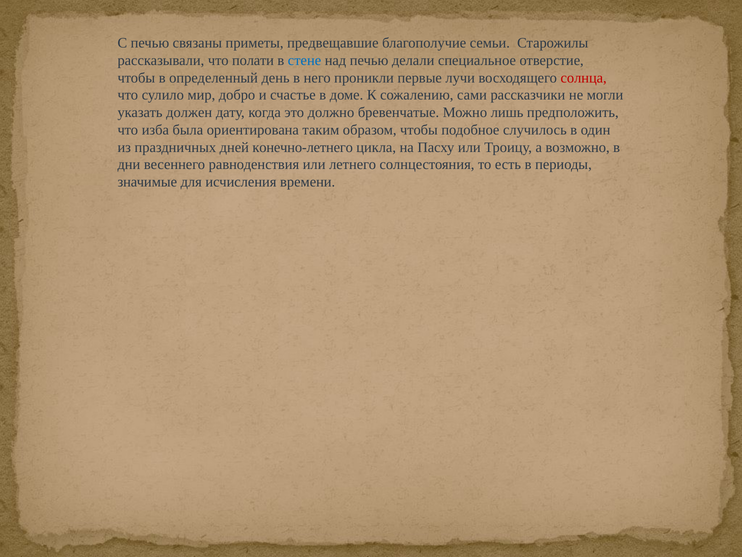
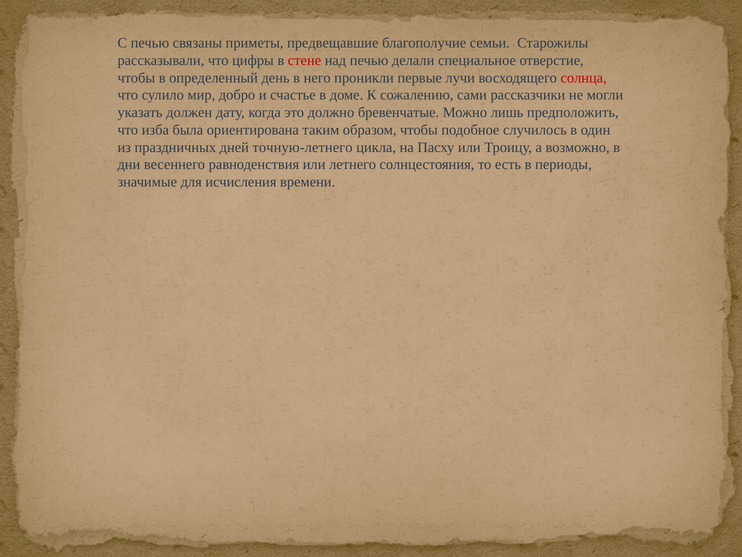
полати: полати -> цифры
стене colour: blue -> red
конечно-летнего: конечно-летнего -> точную-летнего
